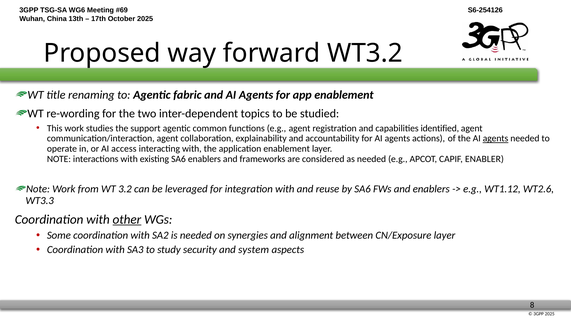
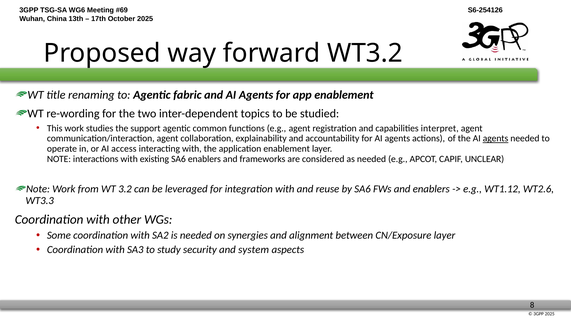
identified: identified -> interpret
ENABLER: ENABLER -> UNCLEAR
other underline: present -> none
